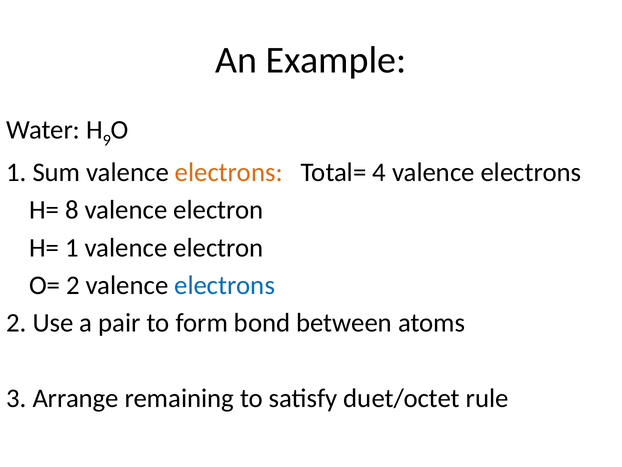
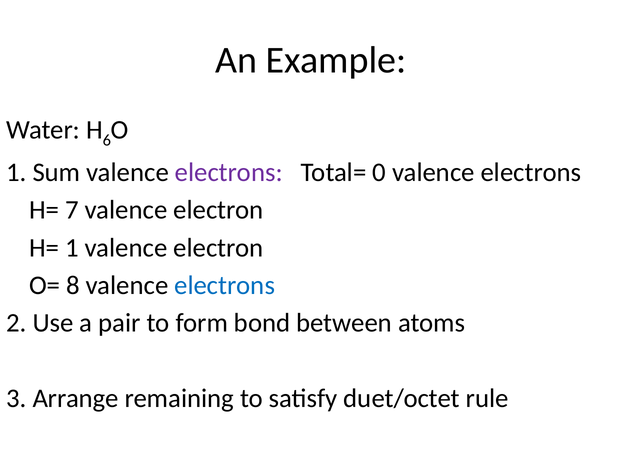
9: 9 -> 6
electrons at (229, 172) colour: orange -> purple
4: 4 -> 0
8: 8 -> 7
O= 2: 2 -> 8
